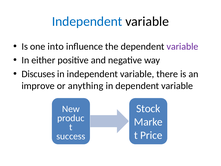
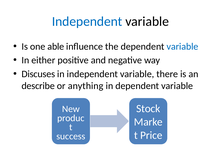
into: into -> able
variable at (182, 46) colour: purple -> blue
improve: improve -> describe
